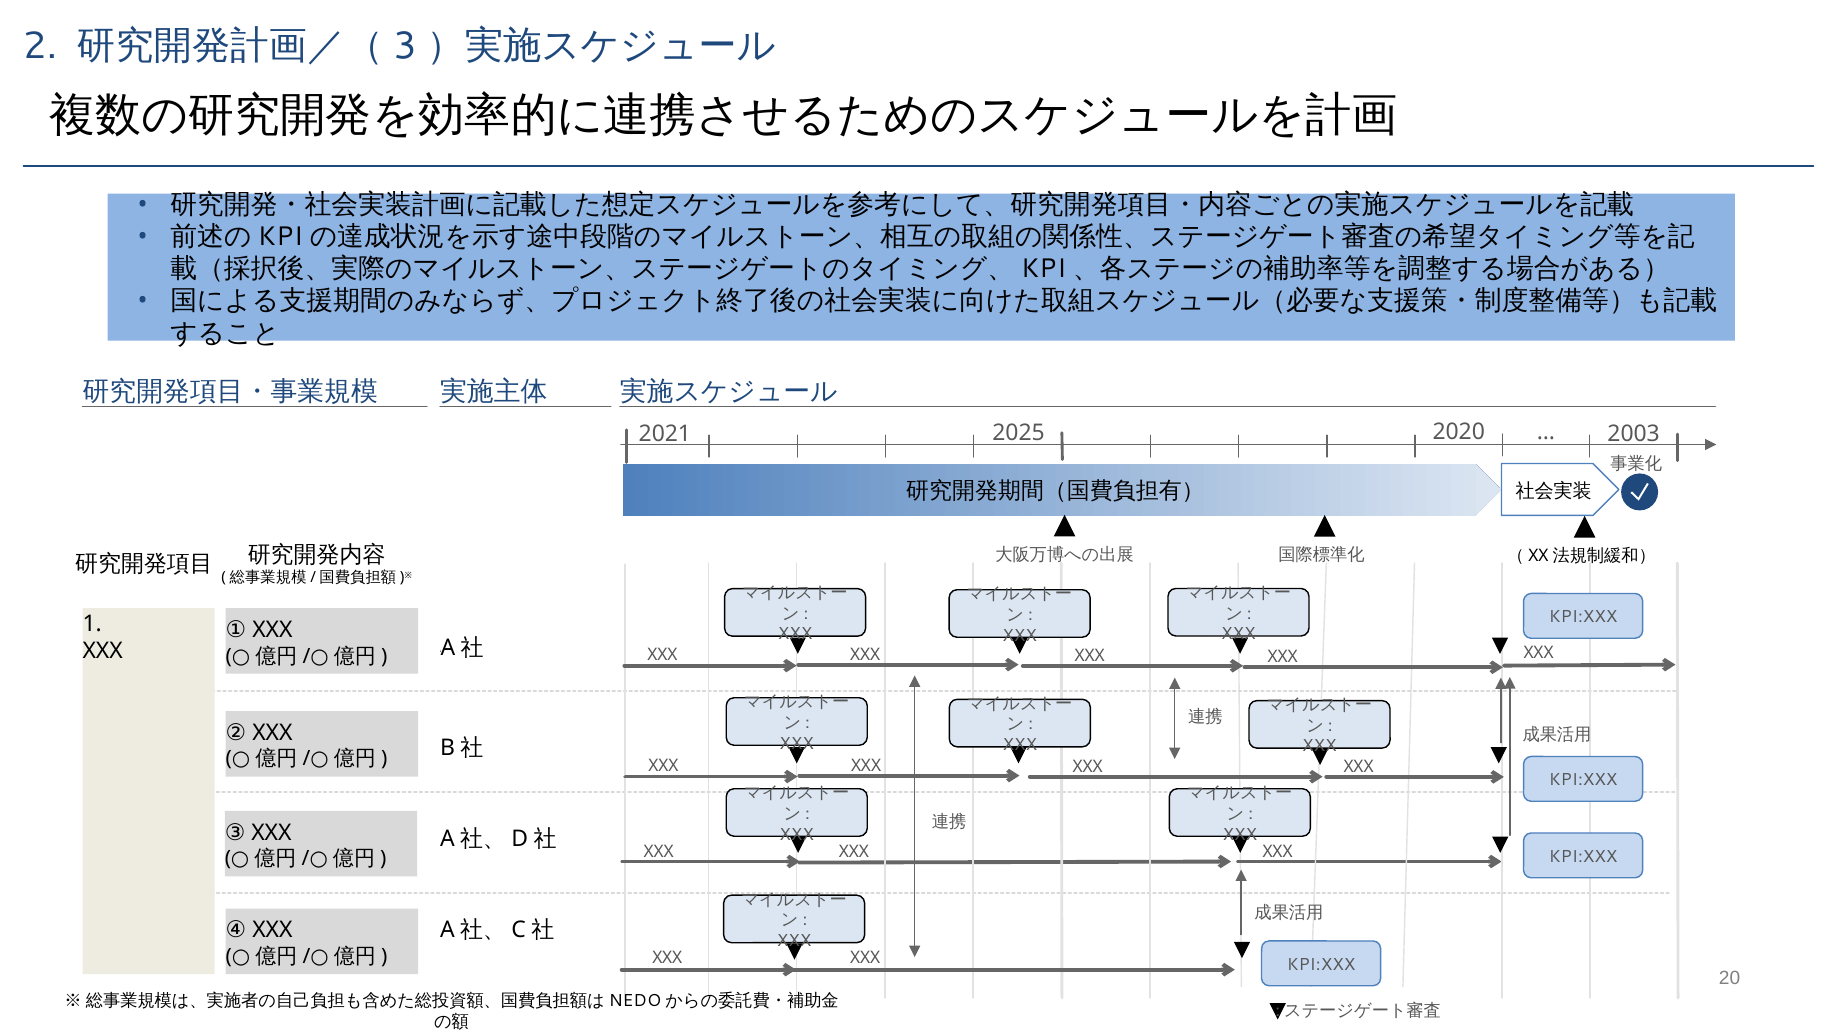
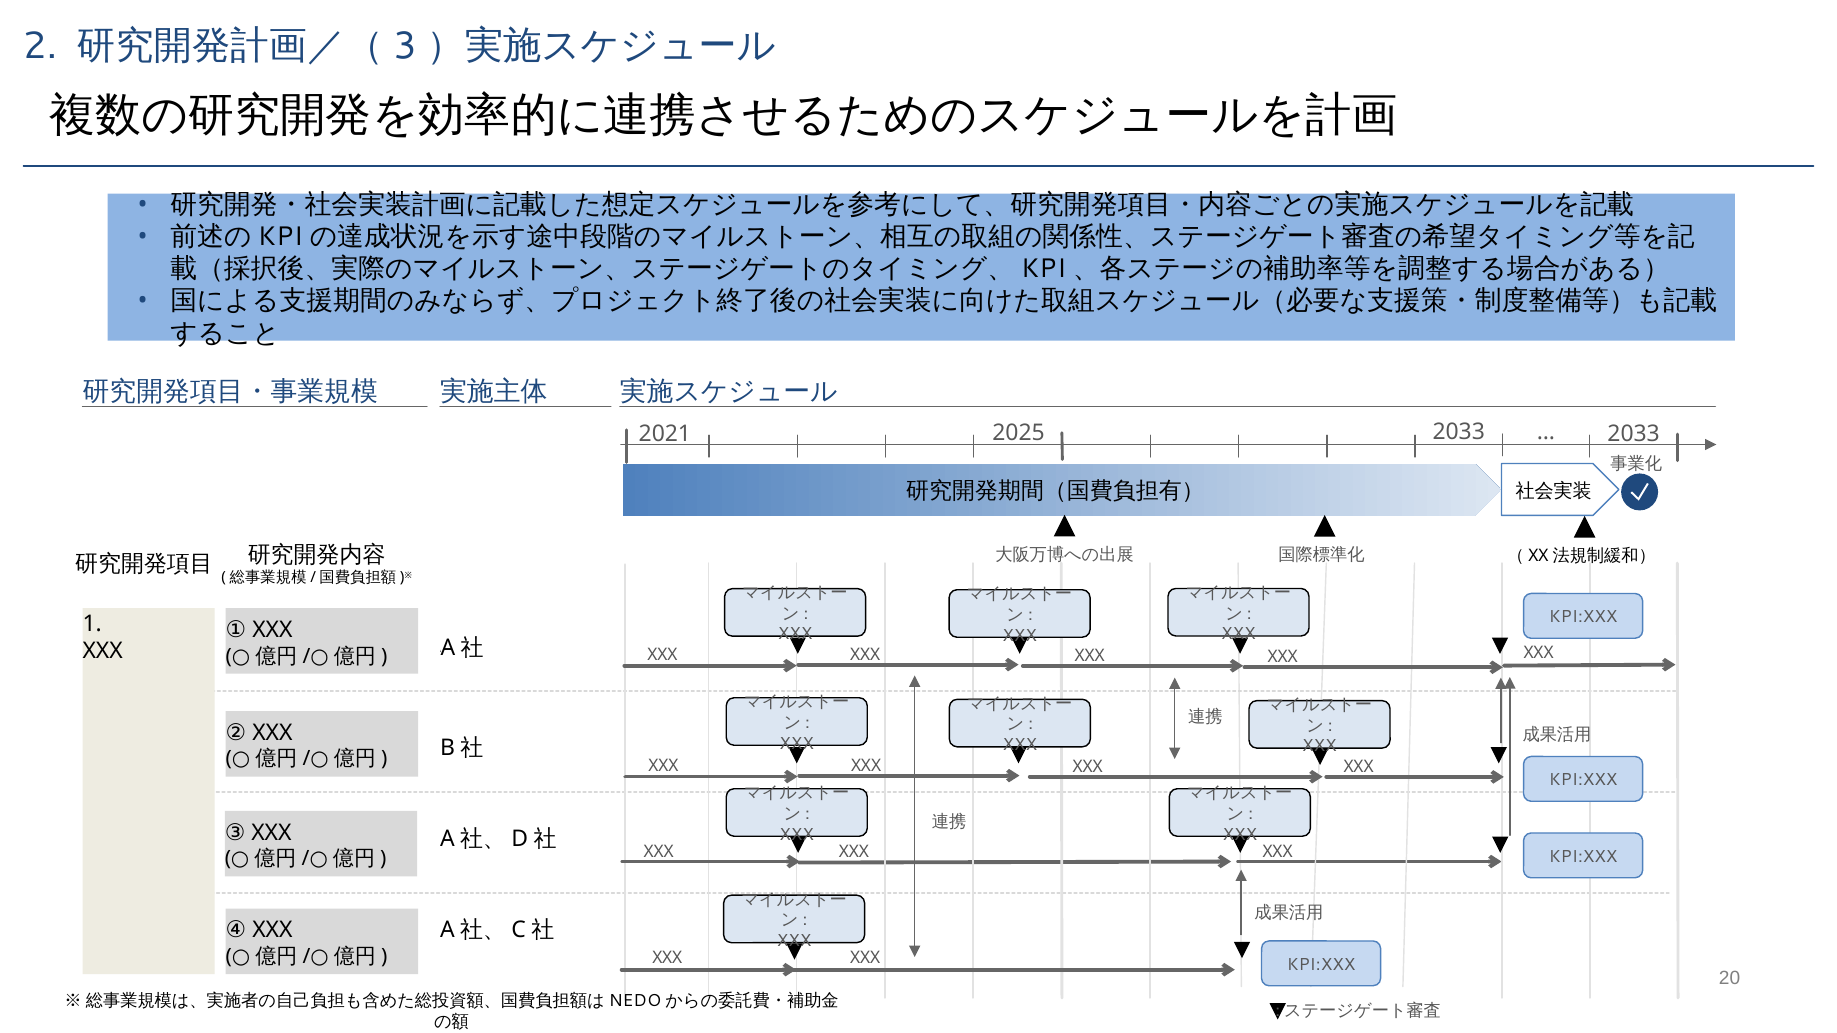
2025 2020: 2020 -> 2033
2003 at (1634, 434): 2003 -> 2033
